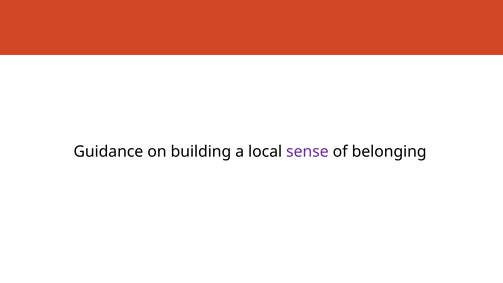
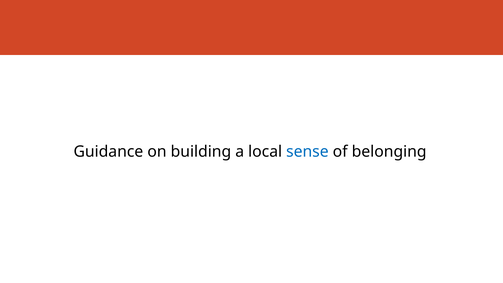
sense colour: purple -> blue
